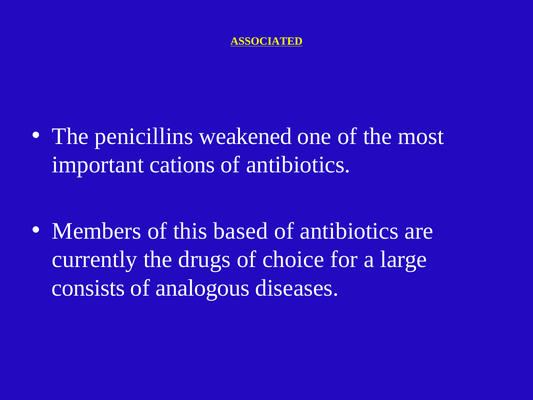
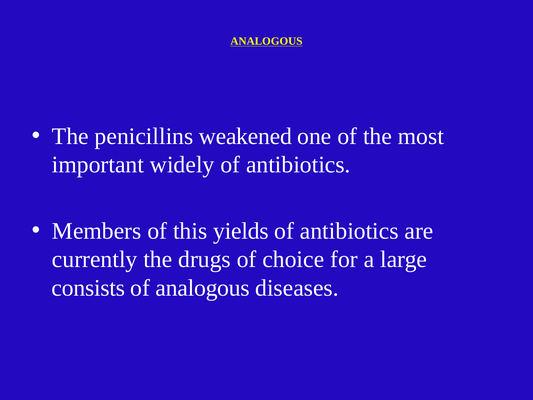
ASSOCIATED at (266, 41): ASSOCIATED -> ANALOGOUS
cations: cations -> widely
based: based -> yields
